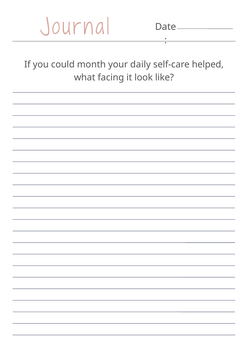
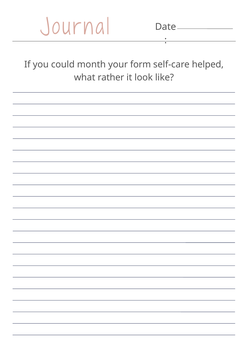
daily: daily -> form
facing: facing -> rather
